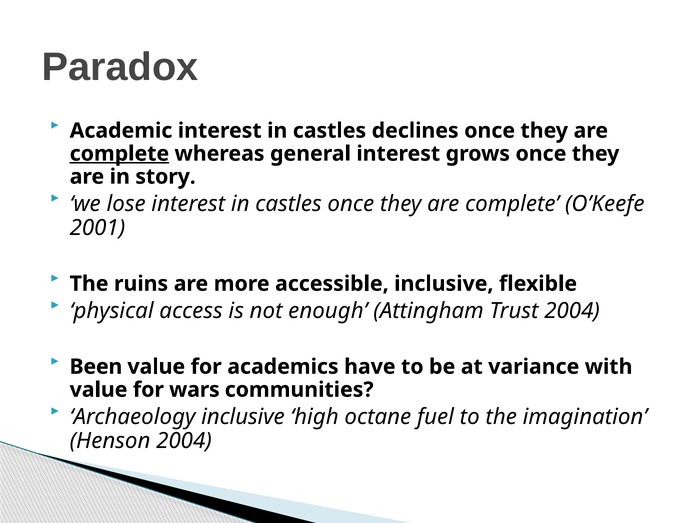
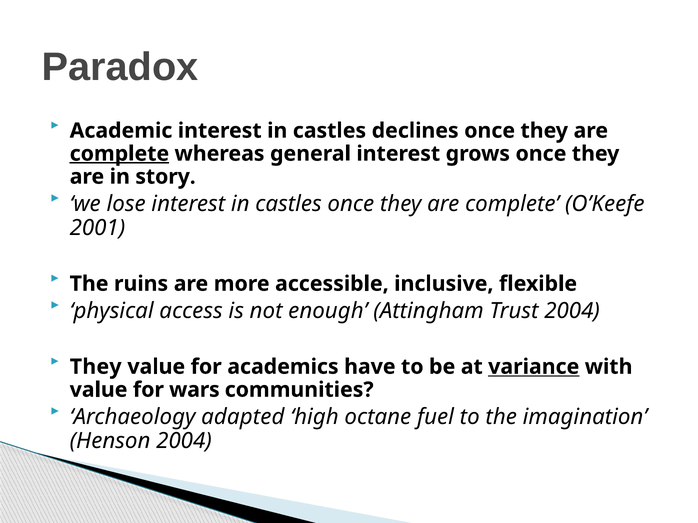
Been at (96, 367): Been -> They
variance underline: none -> present
Archaeology inclusive: inclusive -> adapted
